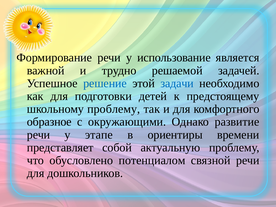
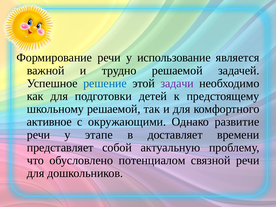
задачи colour: blue -> purple
школьному проблему: проблему -> решаемой
образное: образное -> активное
ориентиры: ориентиры -> доставляет
